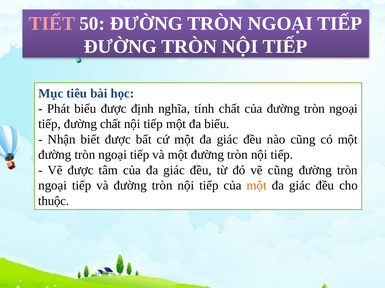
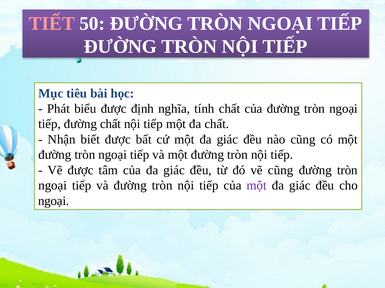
đa biểu: biểu -> chất
một at (257, 186) colour: orange -> purple
thuộc at (54, 201): thuộc -> ngoại
